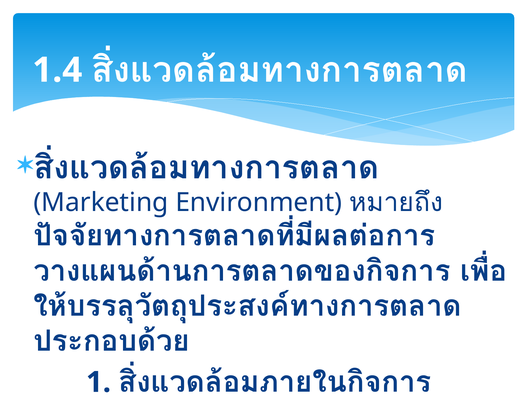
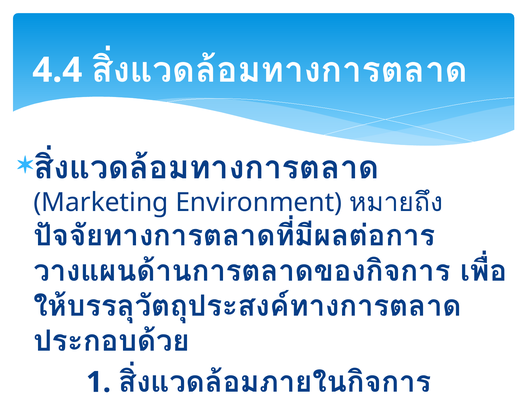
1.4: 1.4 -> 4.4
